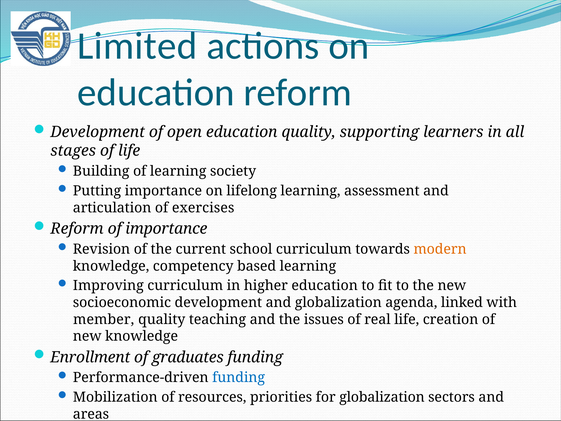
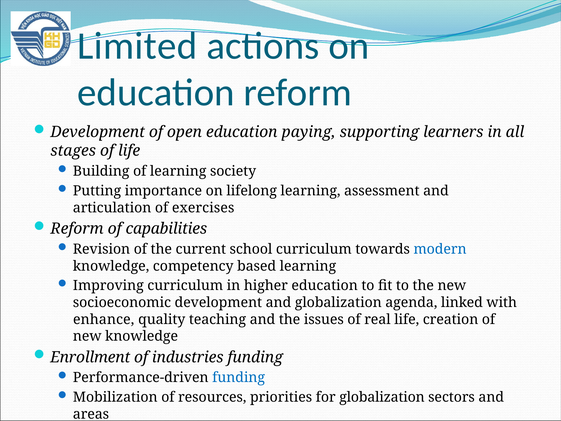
education quality: quality -> paying
of importance: importance -> capabilities
modern colour: orange -> blue
member: member -> enhance
graduates: graduates -> industries
